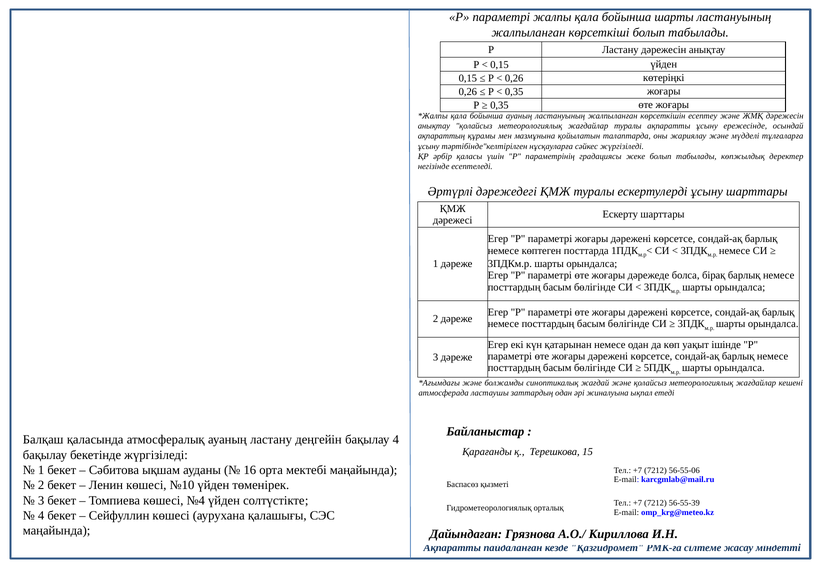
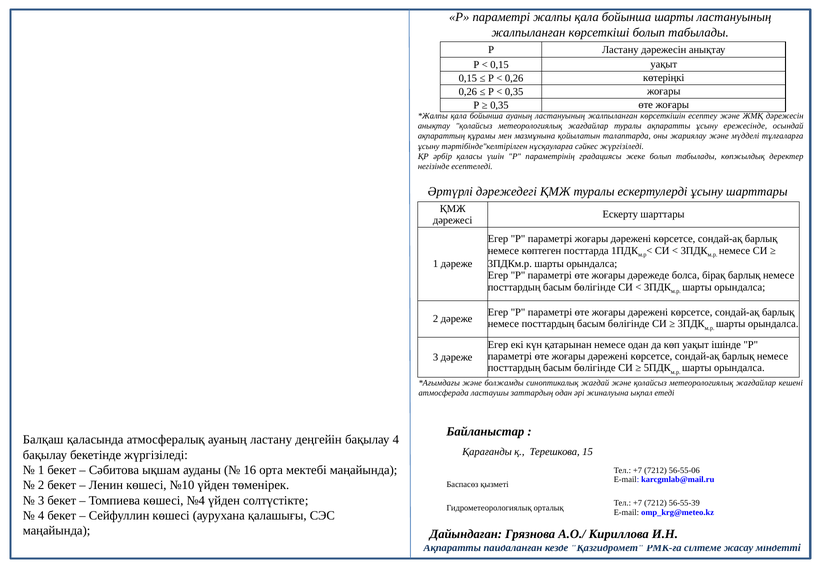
0,15 үйден: үйден -> уақыт
